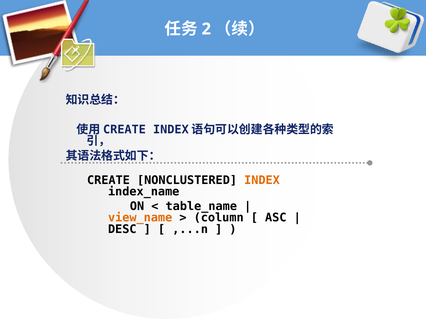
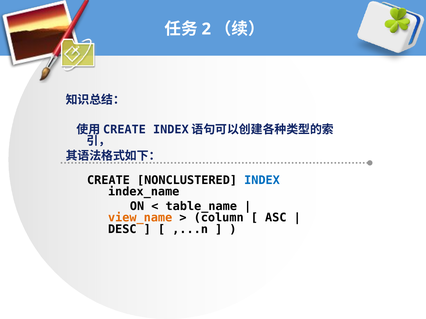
INDEX colour: orange -> blue
